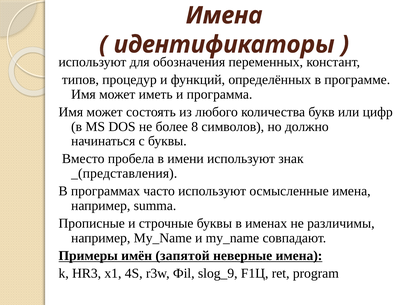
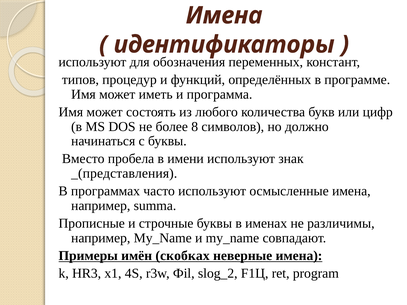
запятой: запятой -> скобках
slog_9: slog_9 -> slog_2
